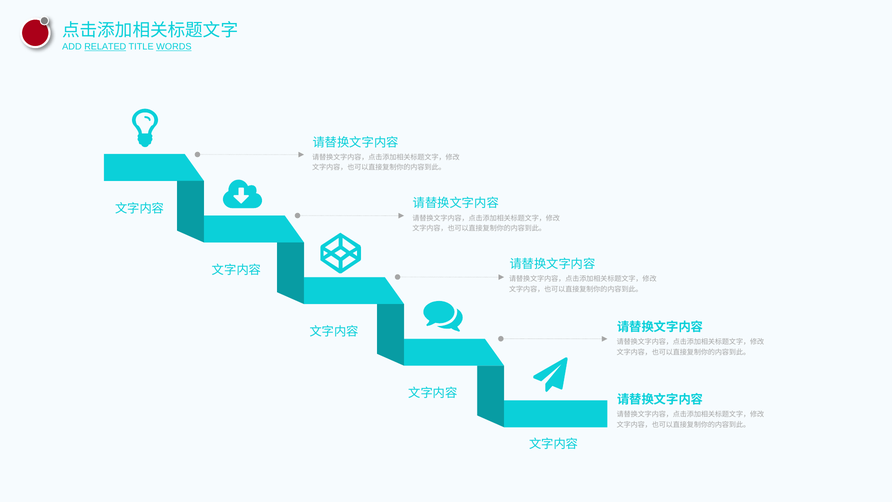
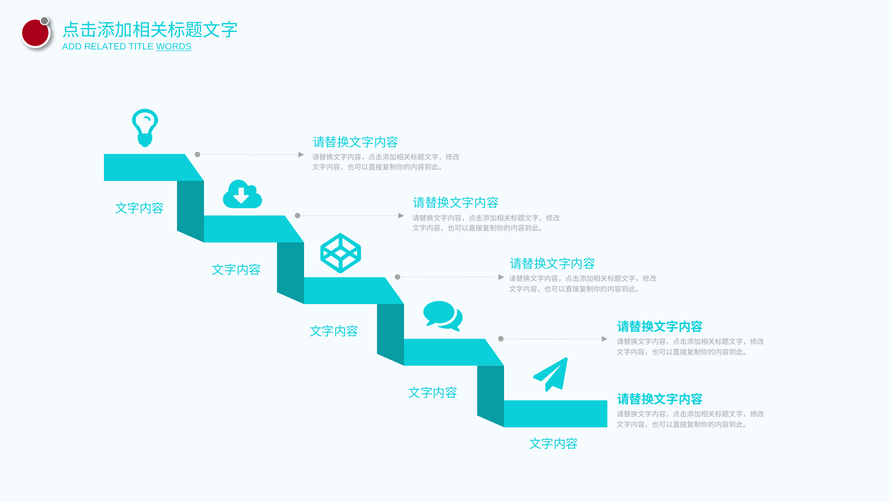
RELATED underline: present -> none
